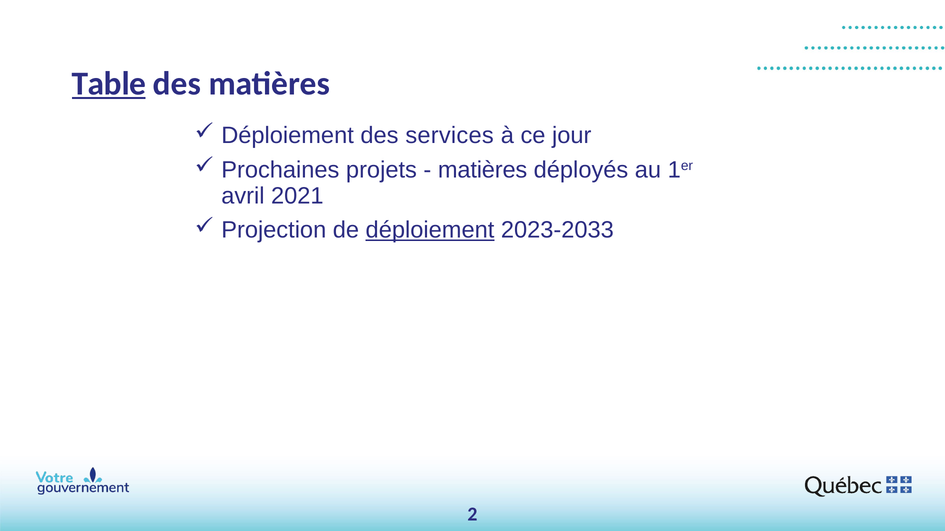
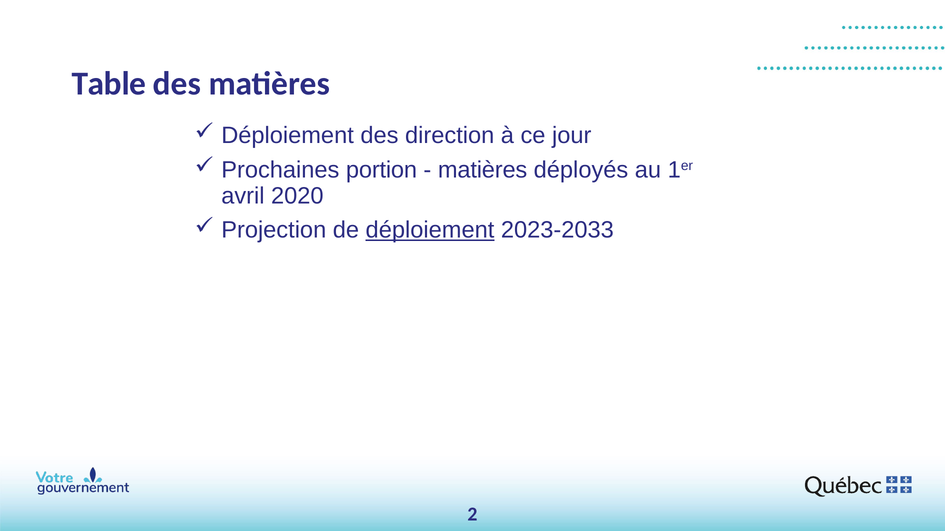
Table underline: present -> none
services: services -> direction
projets: projets -> portion
2021: 2021 -> 2020
